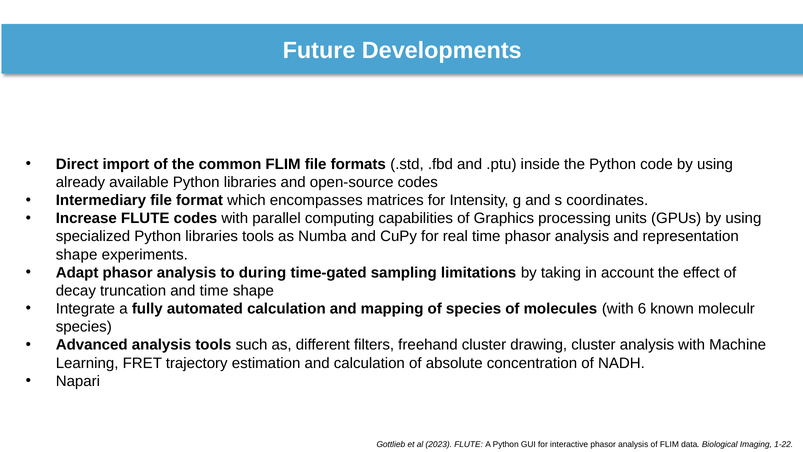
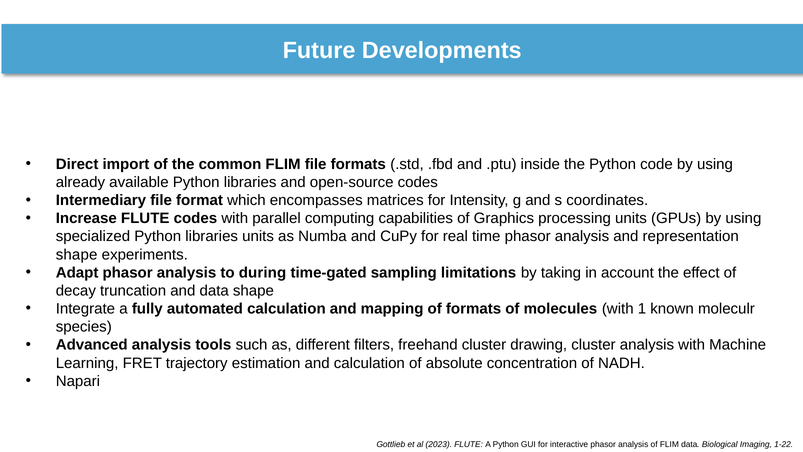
libraries tools: tools -> units
and time: time -> data
of species: species -> formats
6: 6 -> 1
